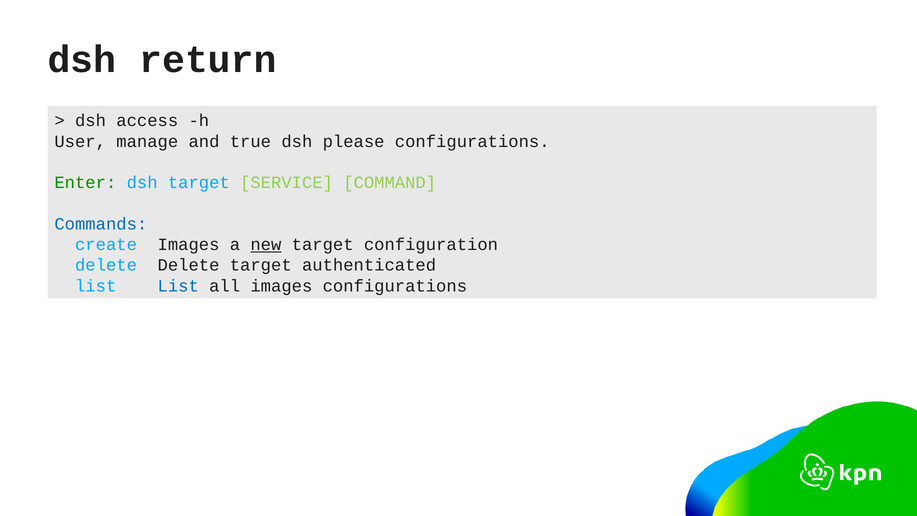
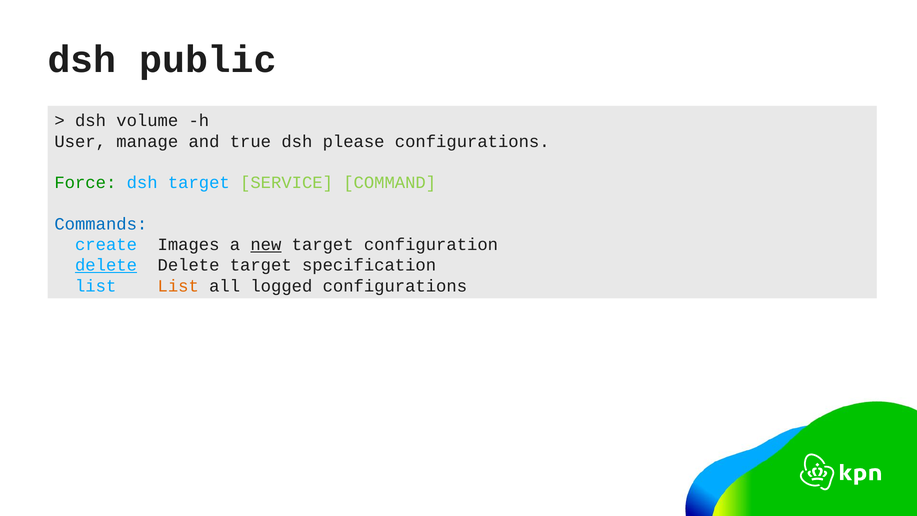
return: return -> public
access: access -> volume
Enter: Enter -> Force
delete at (106, 265) underline: none -> present
authenticated: authenticated -> specification
List at (178, 286) colour: blue -> orange
all images: images -> logged
